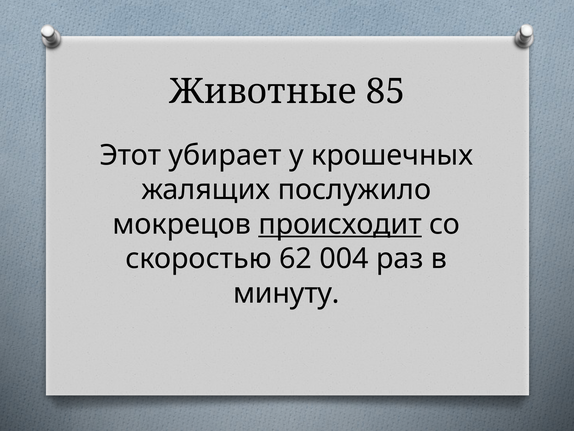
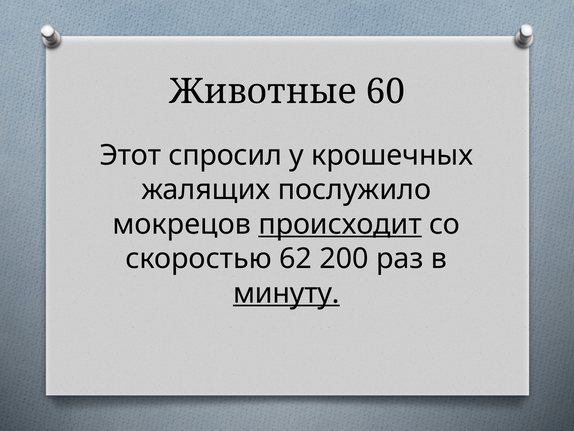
85: 85 -> 60
убирает: убирает -> спросил
004: 004 -> 200
минуту underline: none -> present
